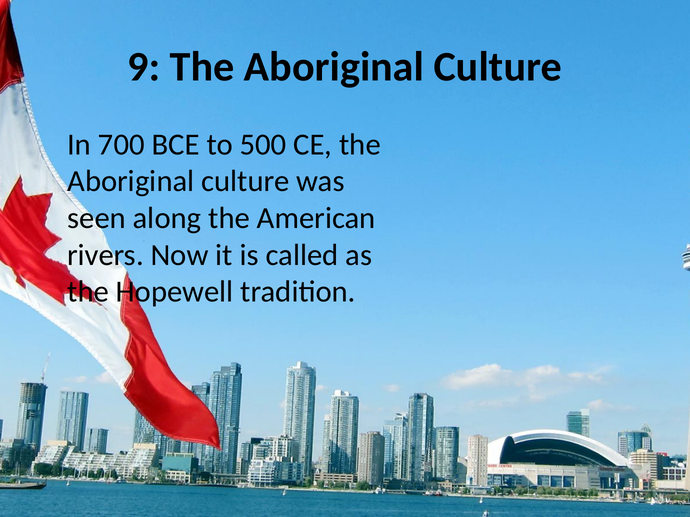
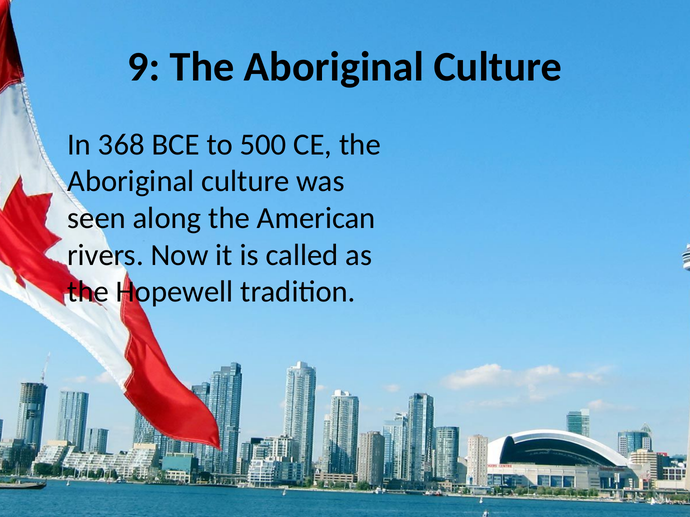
700: 700 -> 368
